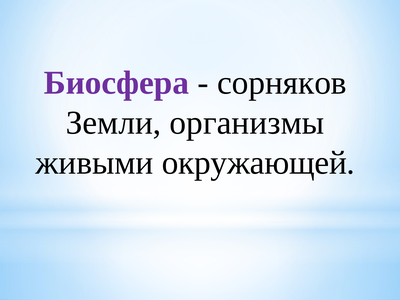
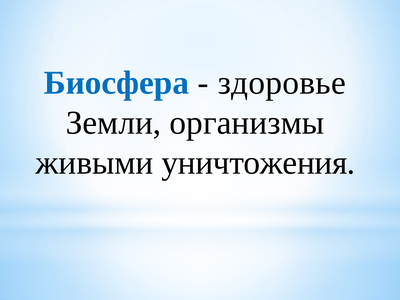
Биосфера colour: purple -> blue
сорняков: сорняков -> здоровье
окружающей: окружающей -> уничтожения
